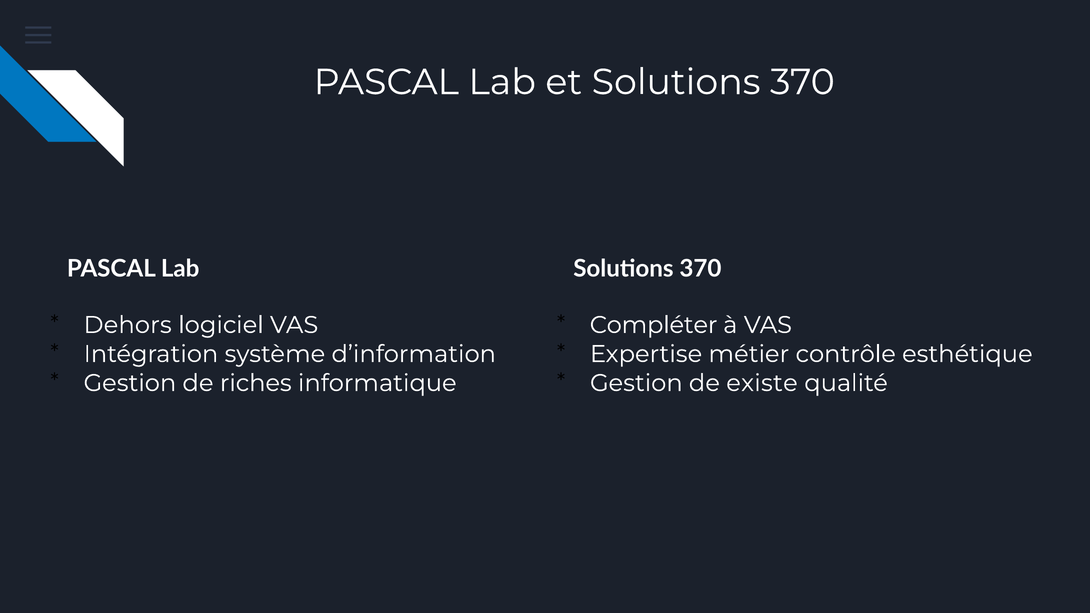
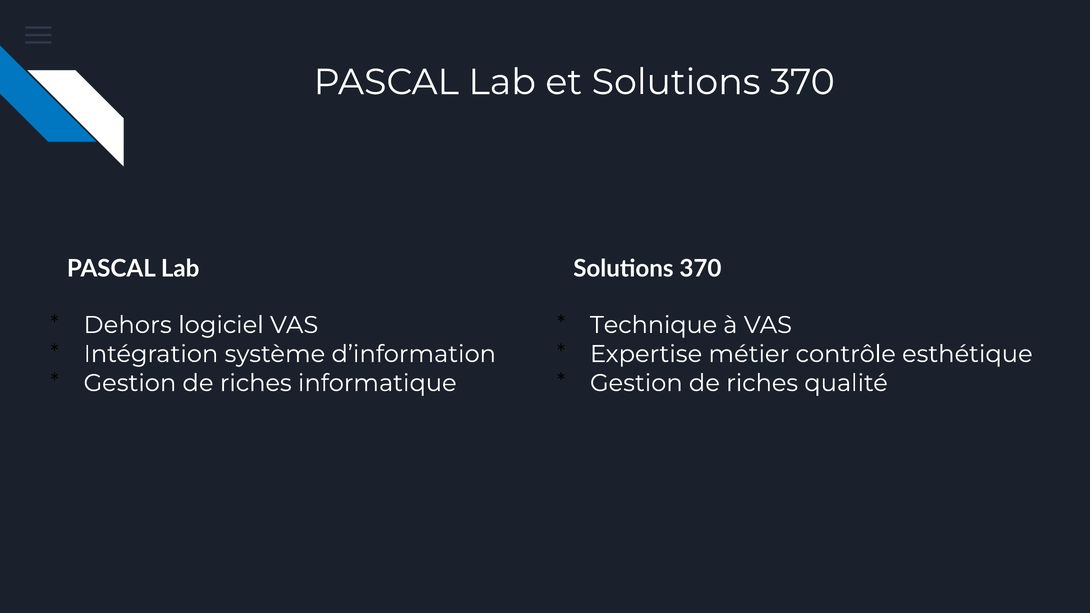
Compléter: Compléter -> Technique
existe at (762, 383): existe -> riches
